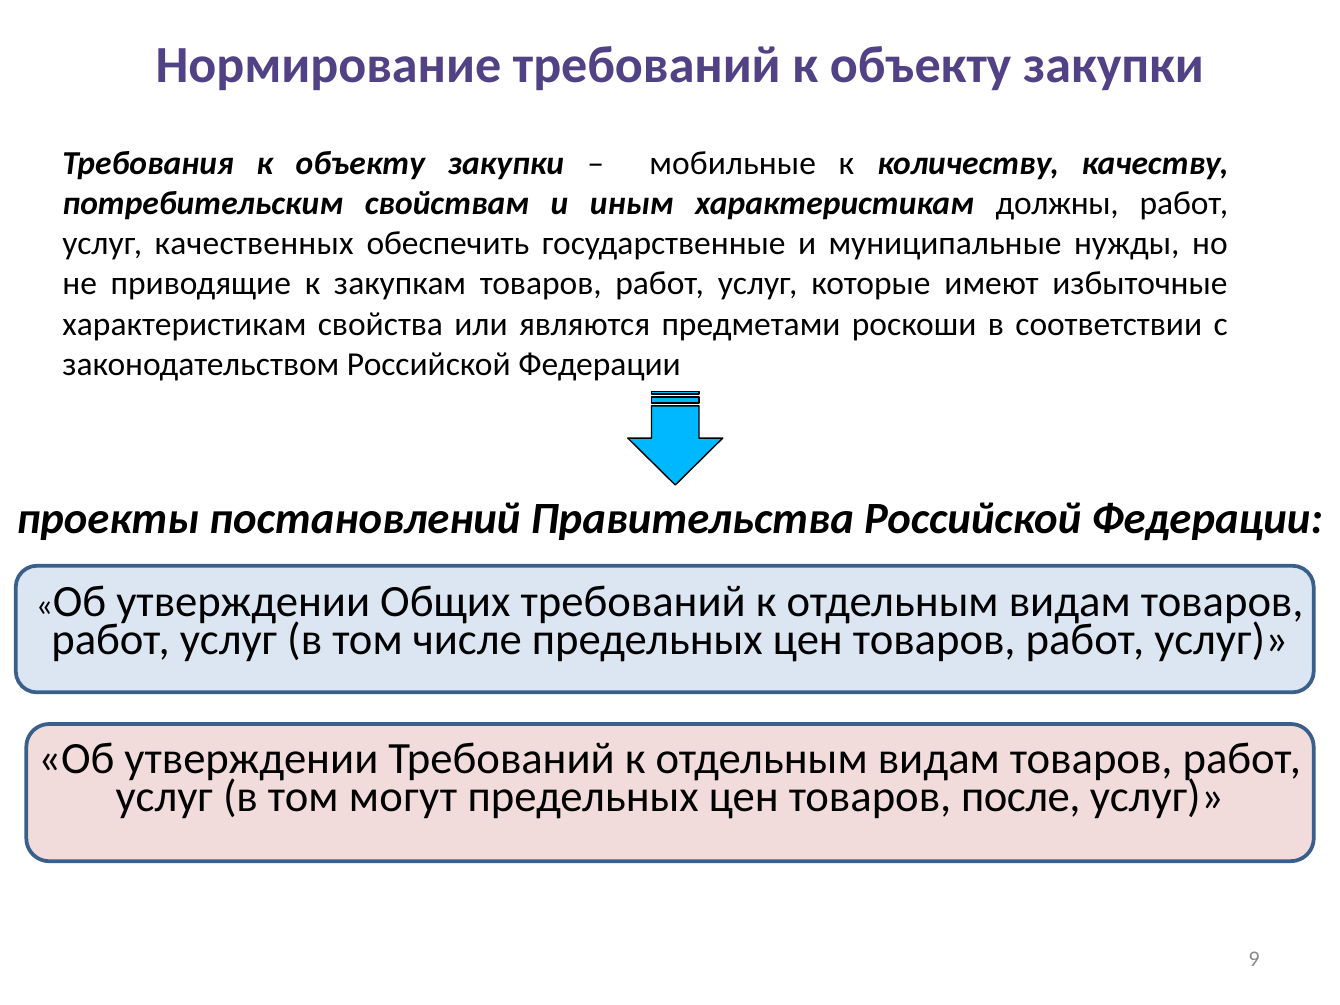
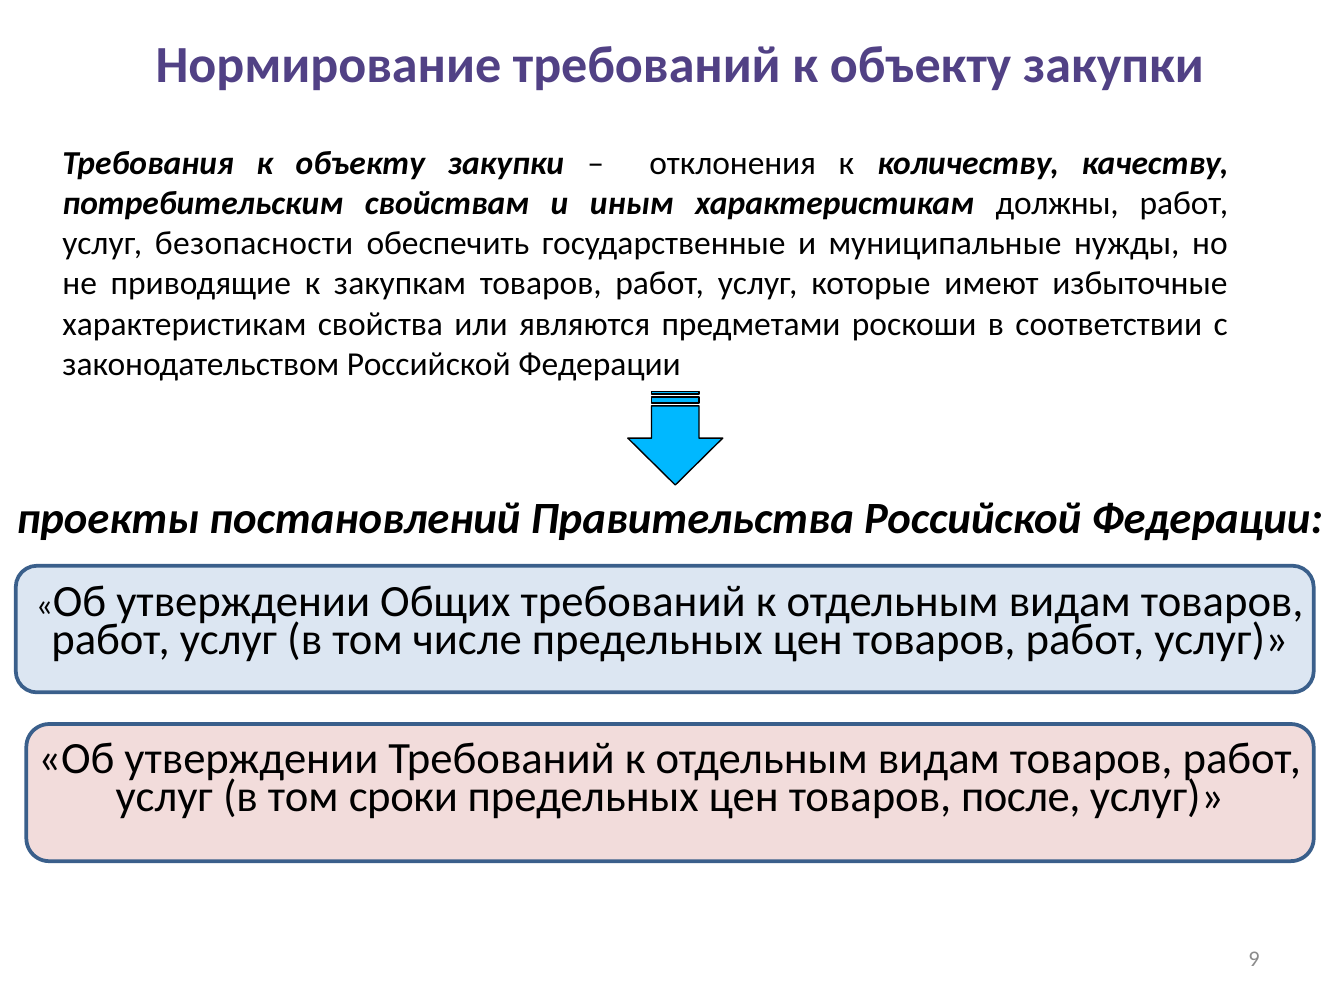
мобильные: мобильные -> отклонения
качественных: качественных -> безопасности
могут: могут -> сроки
